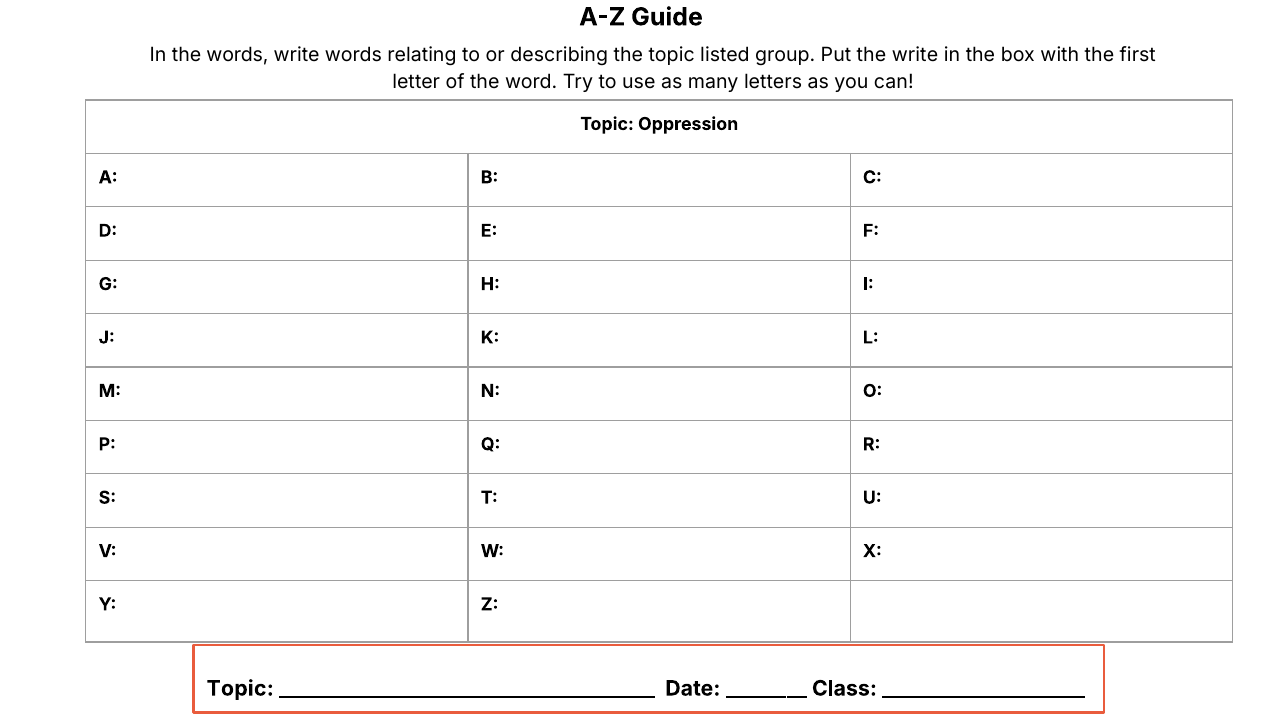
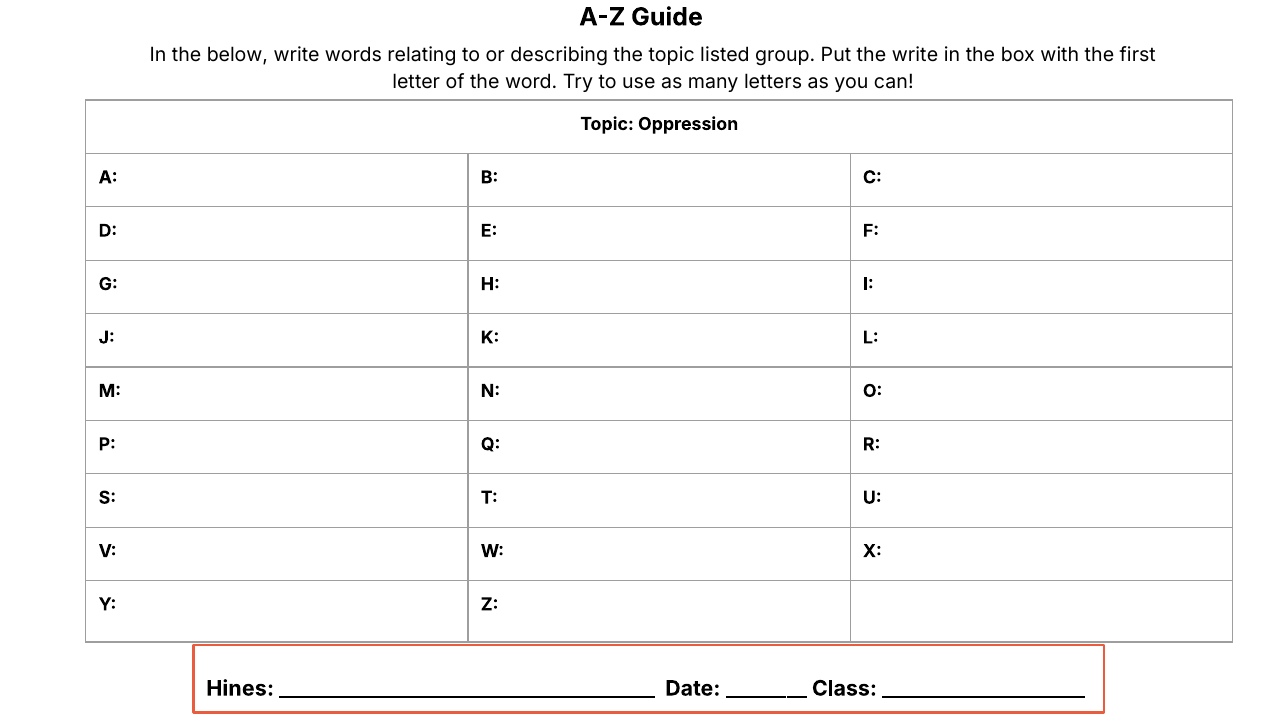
the words: words -> below
Topic at (240, 689): Topic -> Hines
